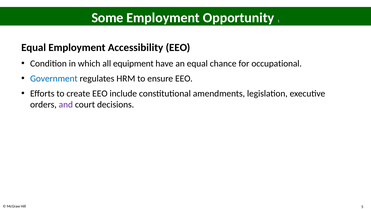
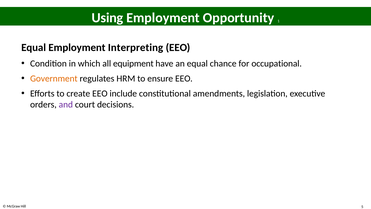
Some: Some -> Using
Accessibility: Accessibility -> Interpreting
Government colour: blue -> orange
